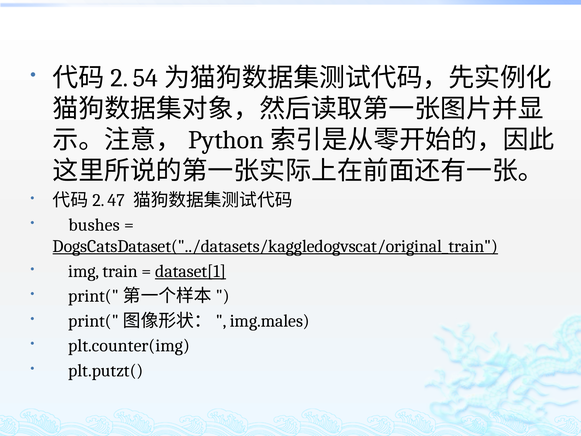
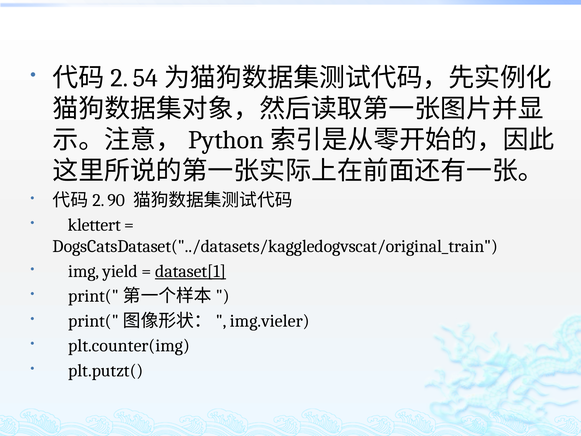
47: 47 -> 90
bushes: bushes -> klettert
DogsCatsDataset("../datasets/kaggledogvscat/original_train underline: present -> none
train: train -> yield
img.males: img.males -> img.vieler
